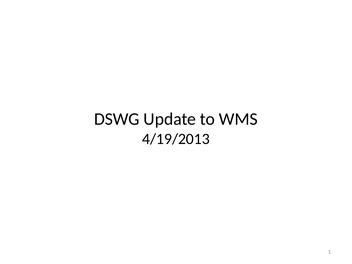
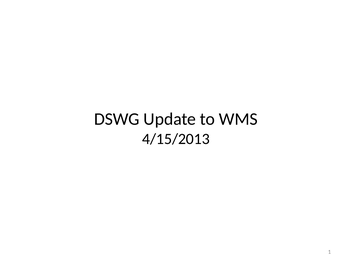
4/19/2013: 4/19/2013 -> 4/15/2013
